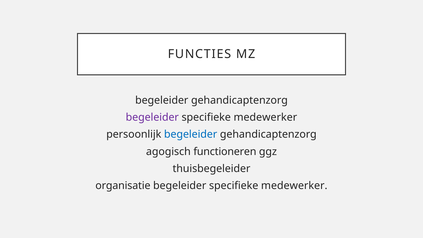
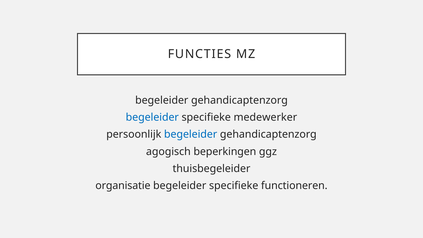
begeleider at (152, 117) colour: purple -> blue
functioneren: functioneren -> beperkingen
medewerker at (294, 186): medewerker -> functioneren
